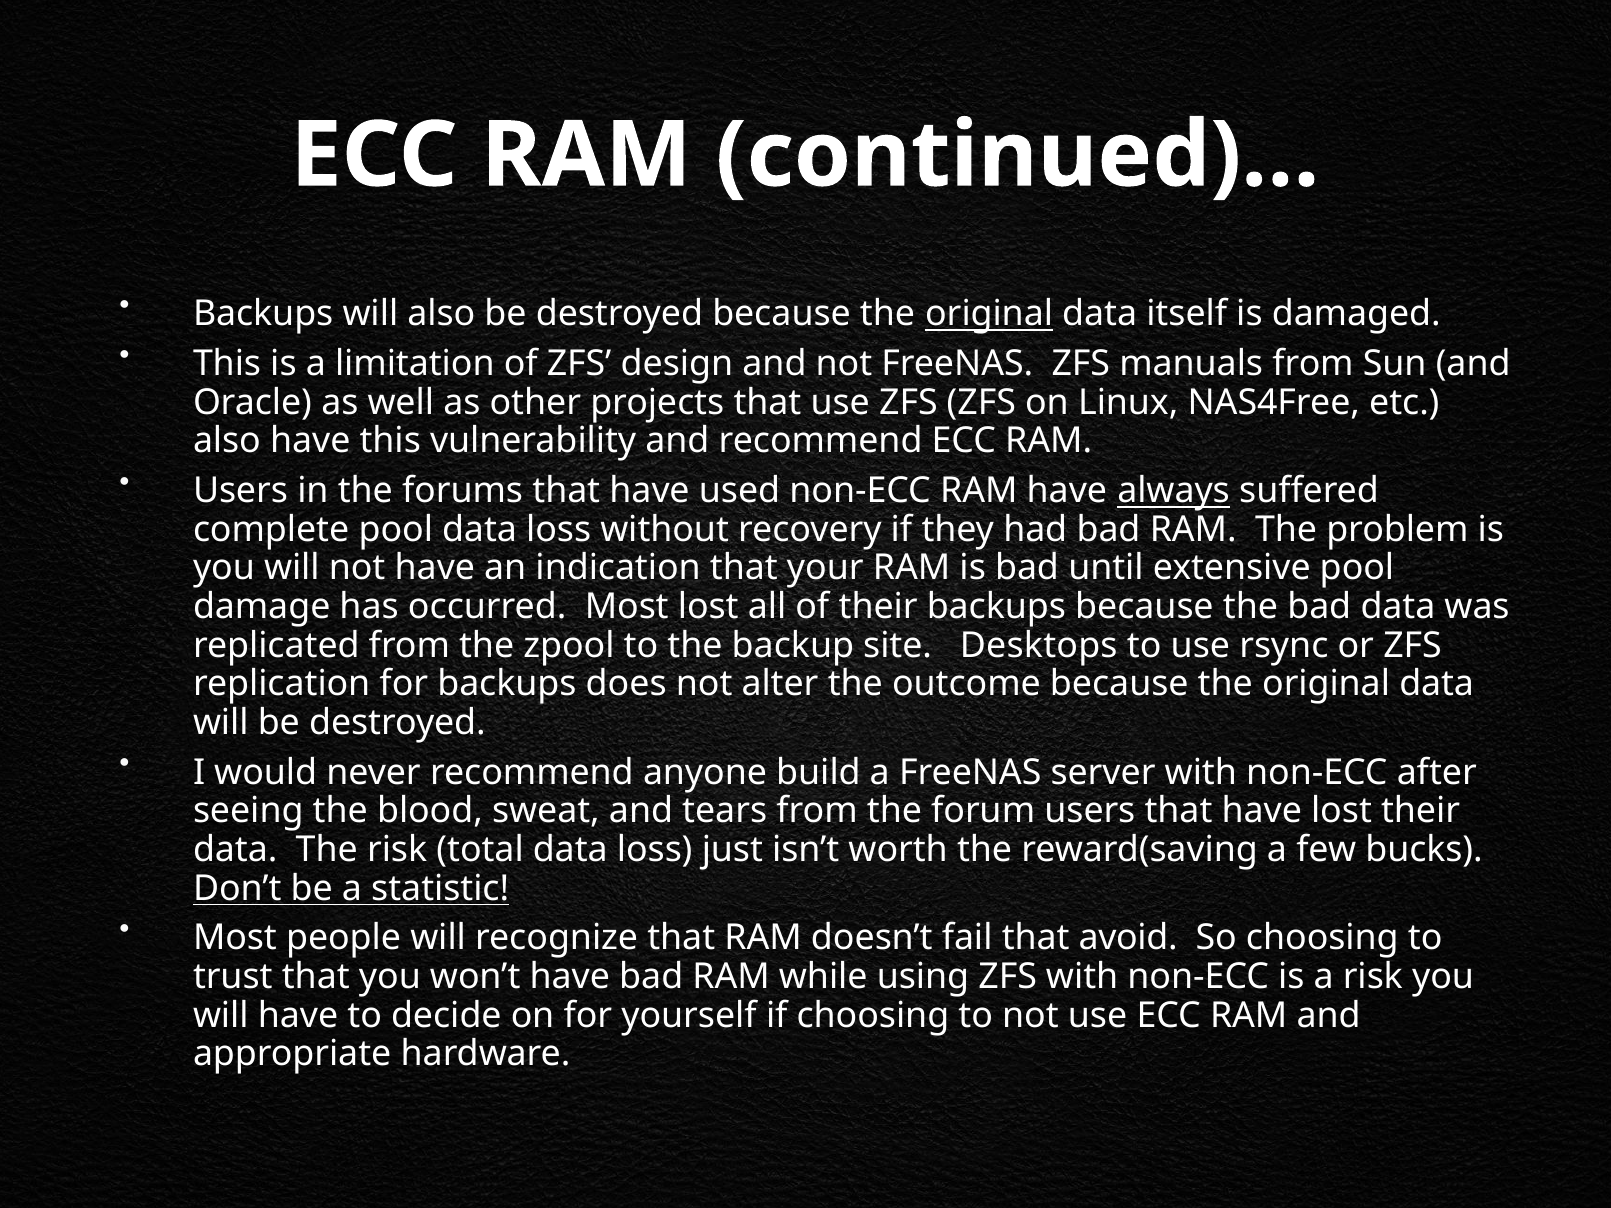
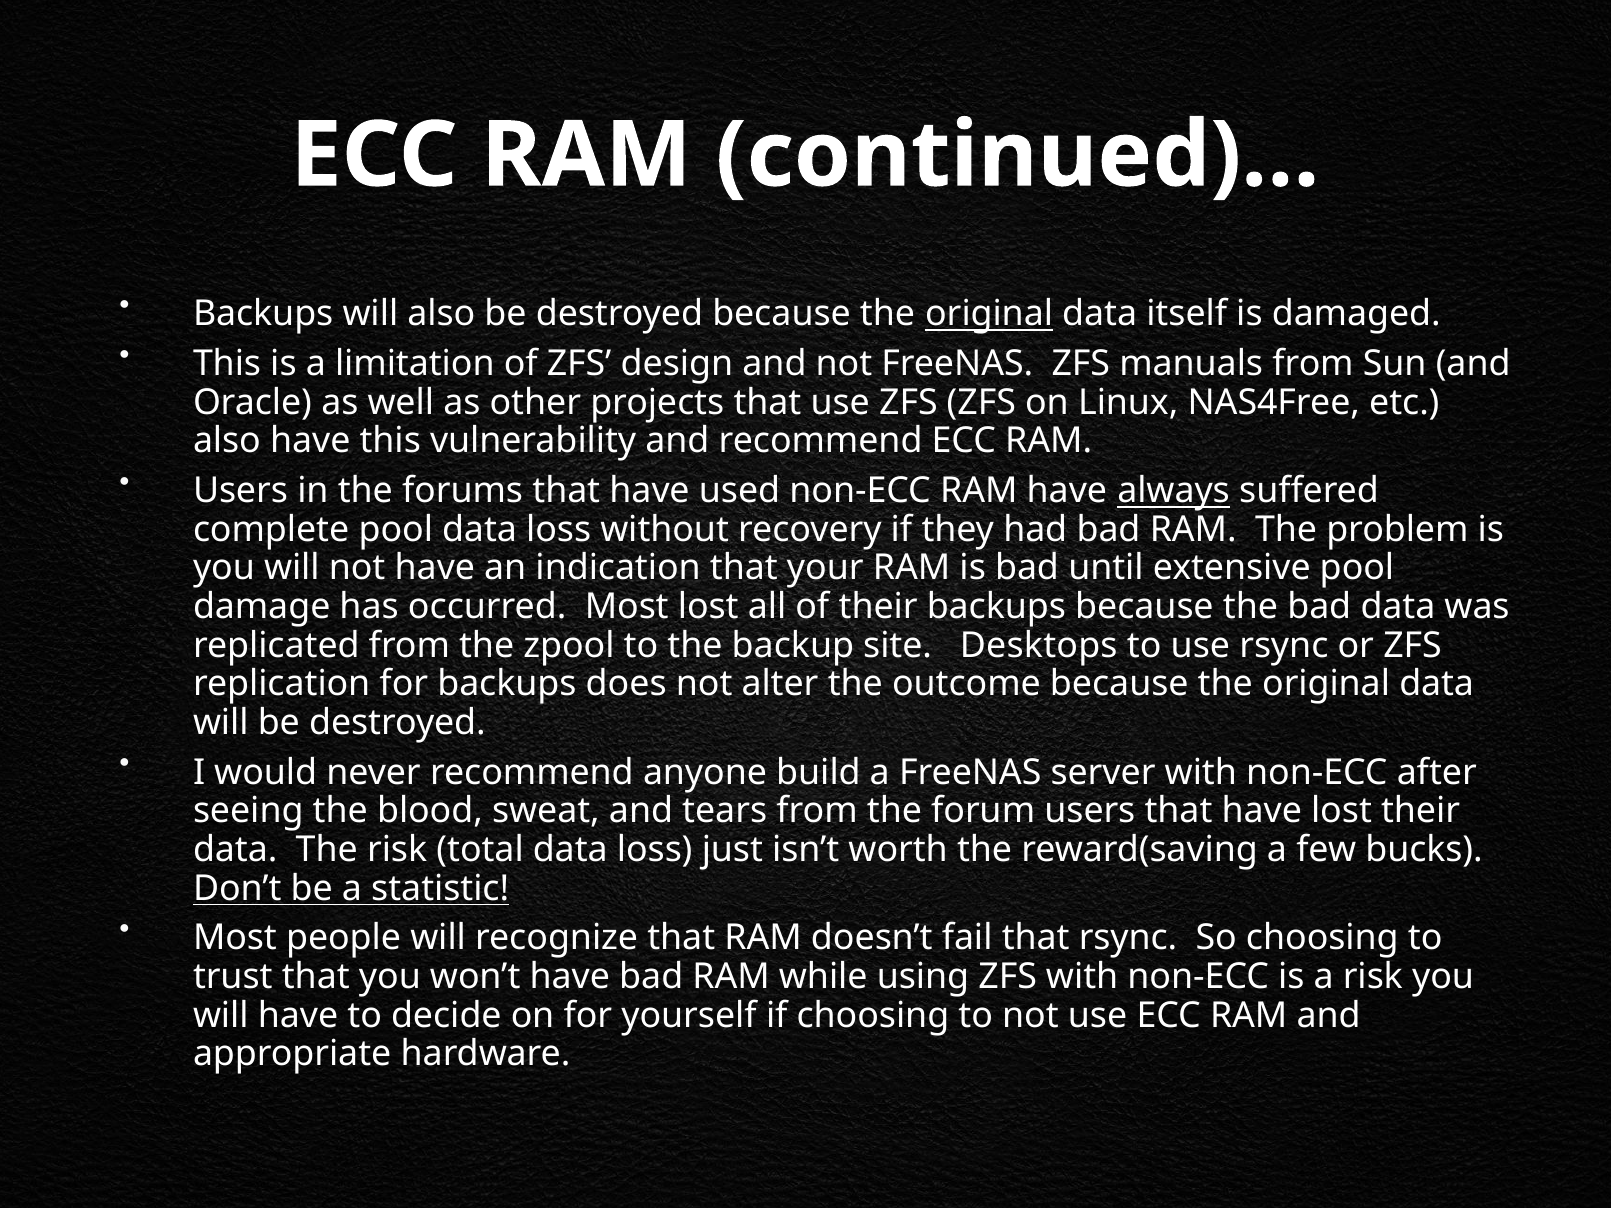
that avoid: avoid -> rsync
